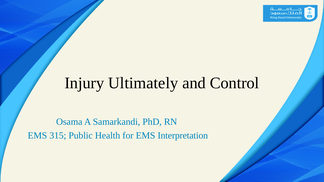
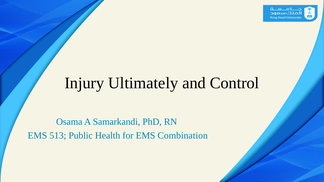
315: 315 -> 513
Interpretation: Interpretation -> Combination
